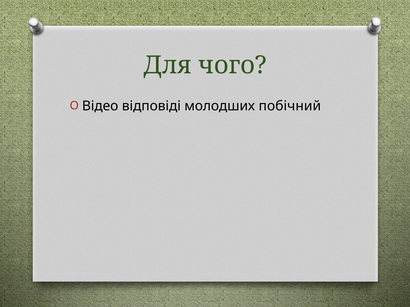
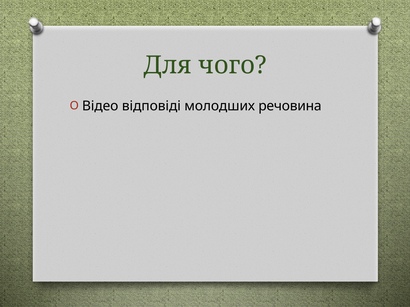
побічний: побічний -> речовина
